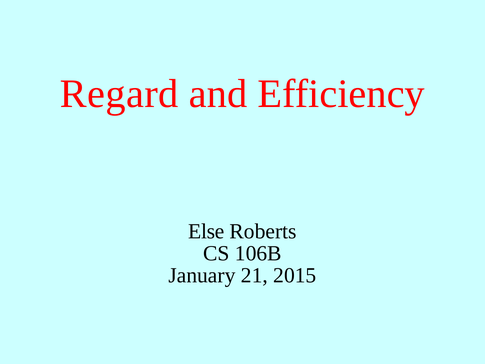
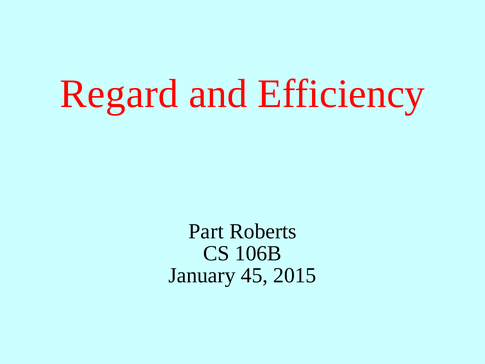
Else: Else -> Part
21: 21 -> 45
